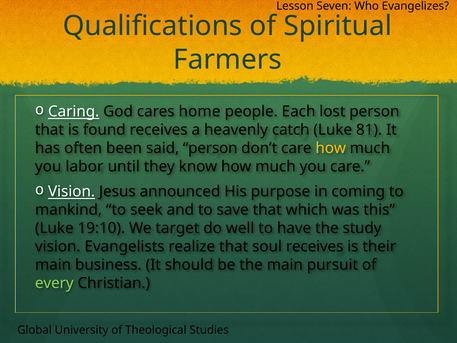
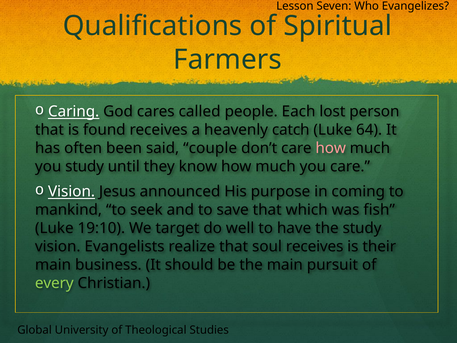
home: home -> called
81: 81 -> 64
said person: person -> couple
how at (331, 148) colour: yellow -> pink
you labor: labor -> study
this: this -> fish
